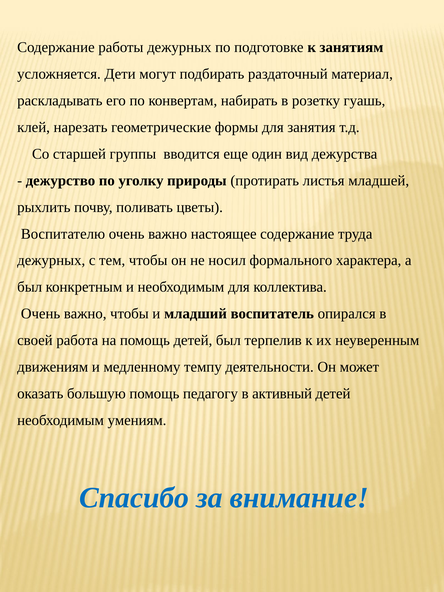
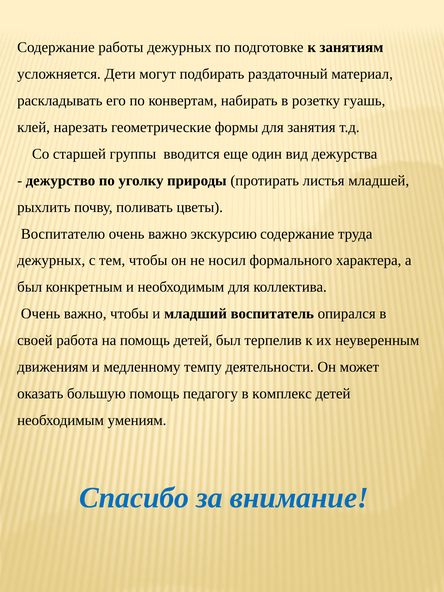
настоящее: настоящее -> экскурсию
активный: активный -> комплекс
